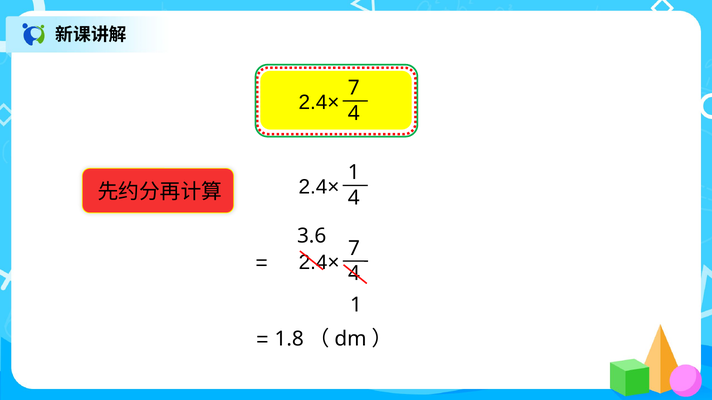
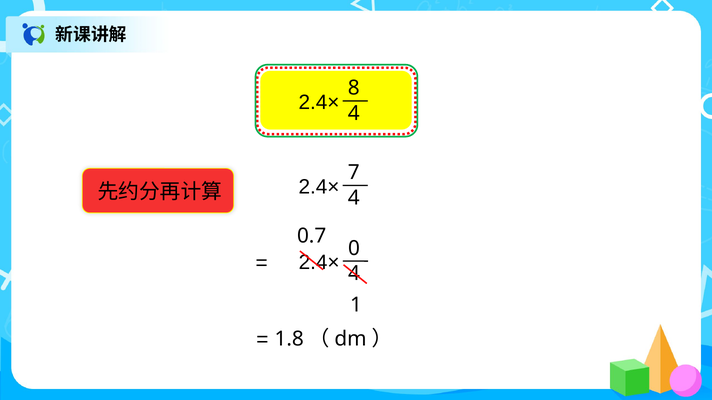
7 at (354, 88): 7 -> 8
2.4× 1: 1 -> 7
3.6: 3.6 -> 0.7
7 at (354, 249): 7 -> 0
